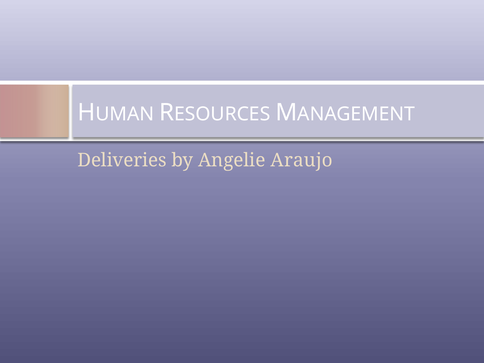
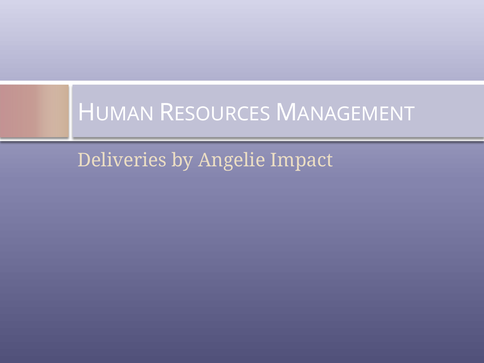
Araujo: Araujo -> Impact
